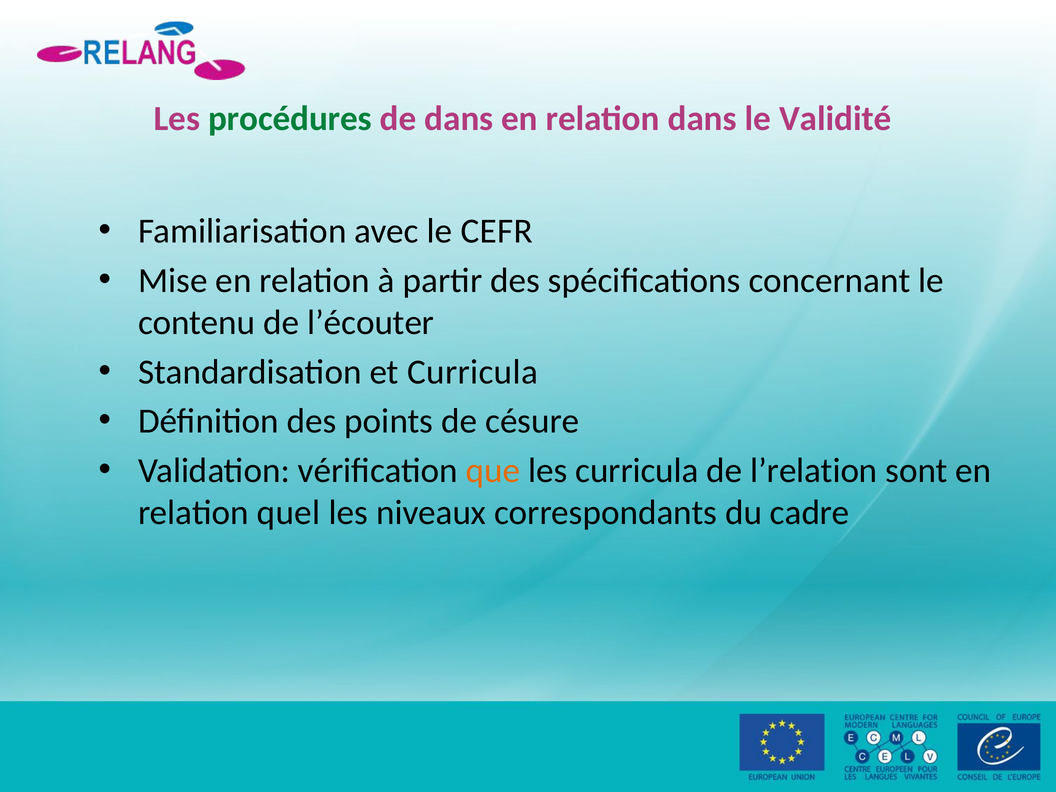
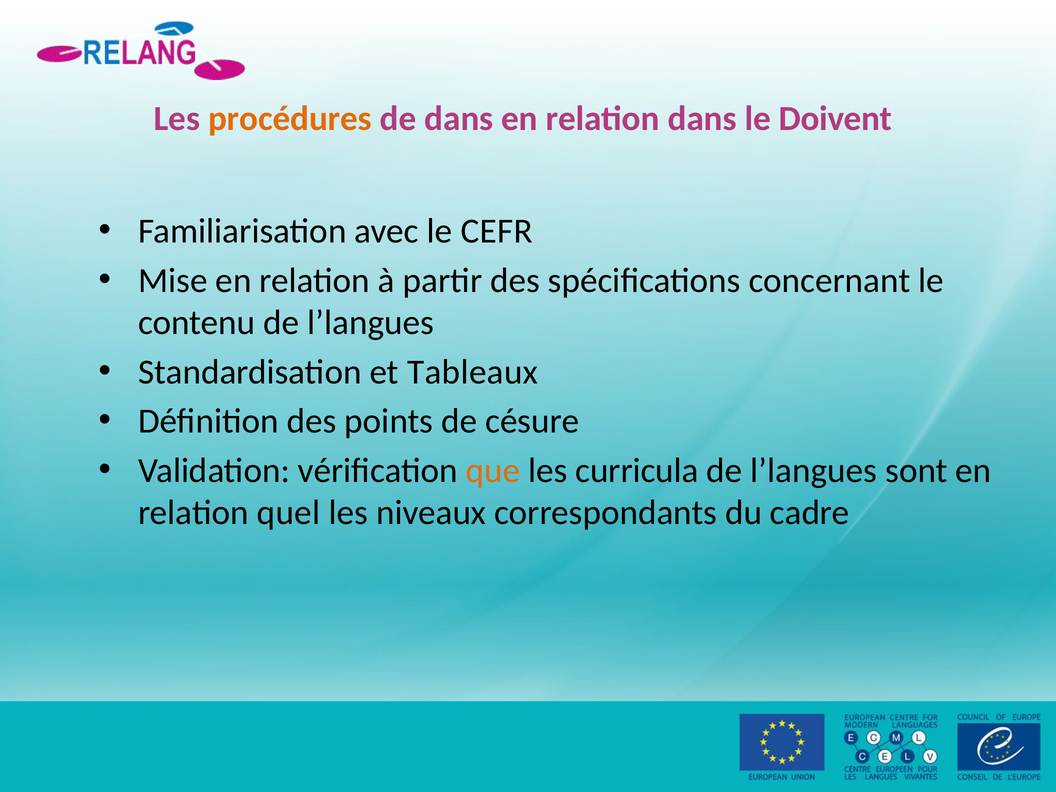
procédures colour: green -> orange
Validité: Validité -> Doivent
contenu de l’écouter: l’écouter -> l’langues
et Curricula: Curricula -> Tableaux
l’relation at (814, 471): l’relation -> l’langues
